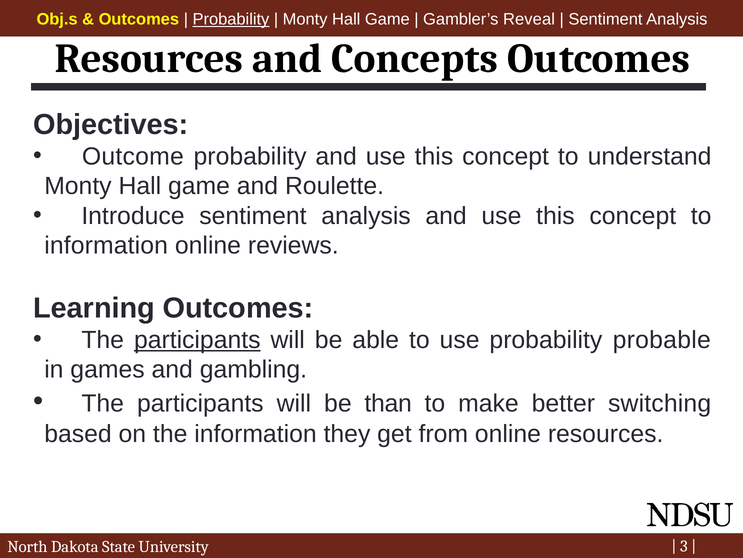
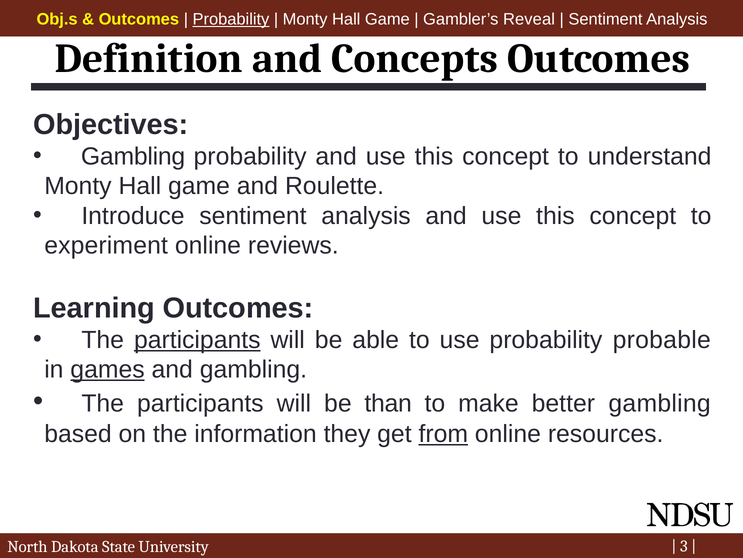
Resources at (149, 59): Resources -> Definition
Outcome at (133, 156): Outcome -> Gambling
information at (106, 245): information -> experiment
games underline: none -> present
better switching: switching -> gambling
from underline: none -> present
